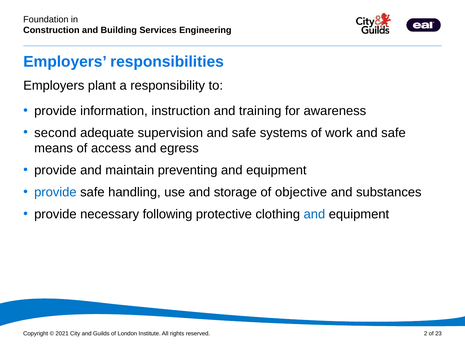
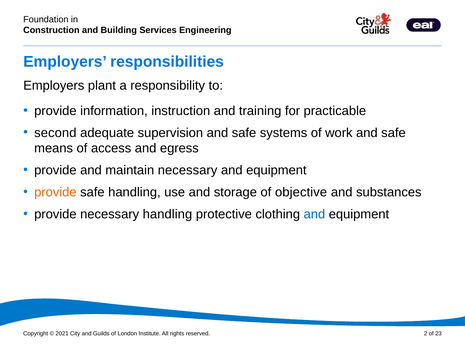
awareness: awareness -> practicable
maintain preventing: preventing -> necessary
provide at (55, 192) colour: blue -> orange
necessary following: following -> handling
